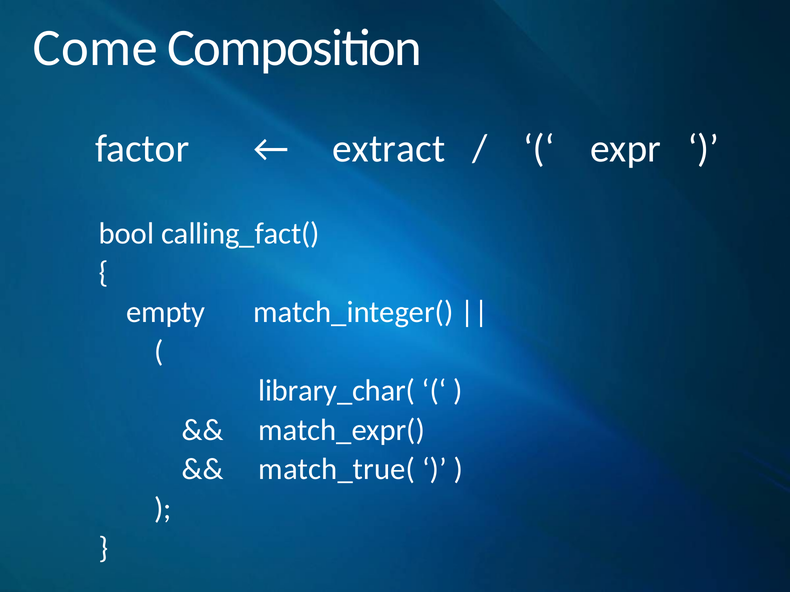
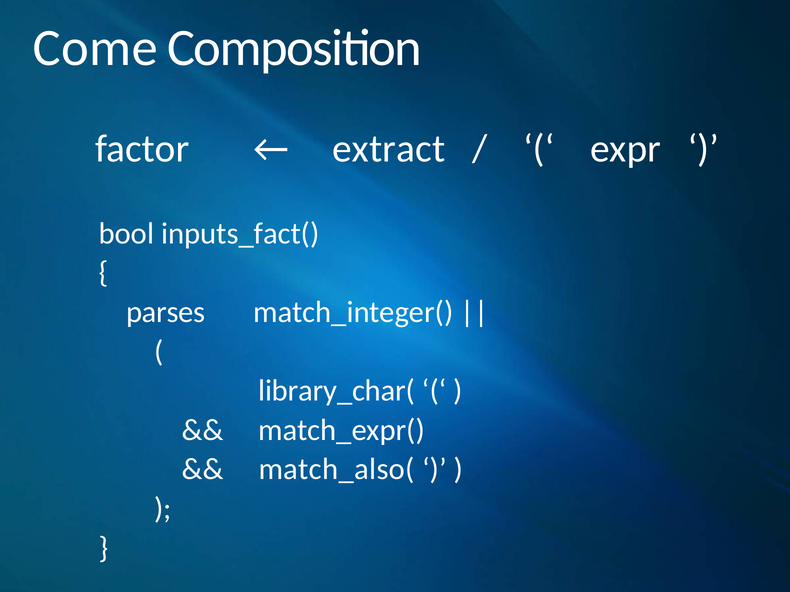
calling_fact(: calling_fact( -> inputs_fact(
empty: empty -> parses
match_true(: match_true( -> match_also(
